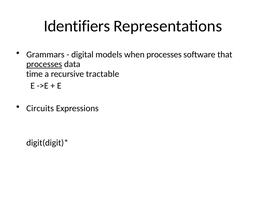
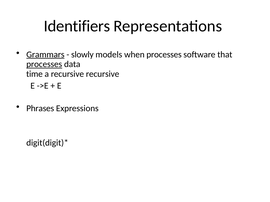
Grammars underline: none -> present
digital: digital -> slowly
recursive tractable: tractable -> recursive
Circuits: Circuits -> Phrases
